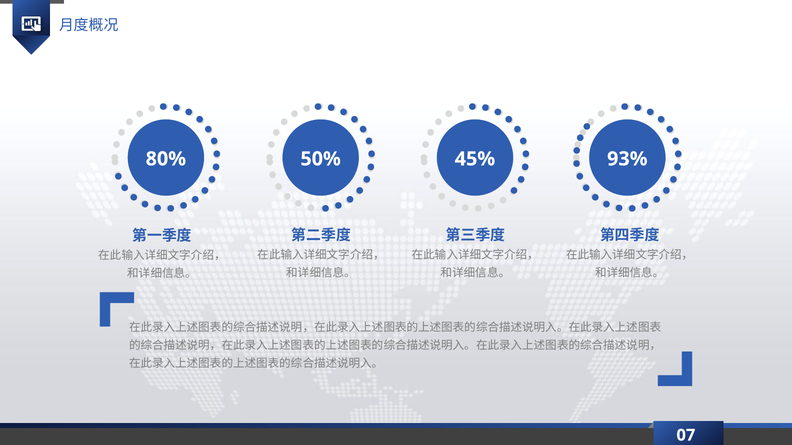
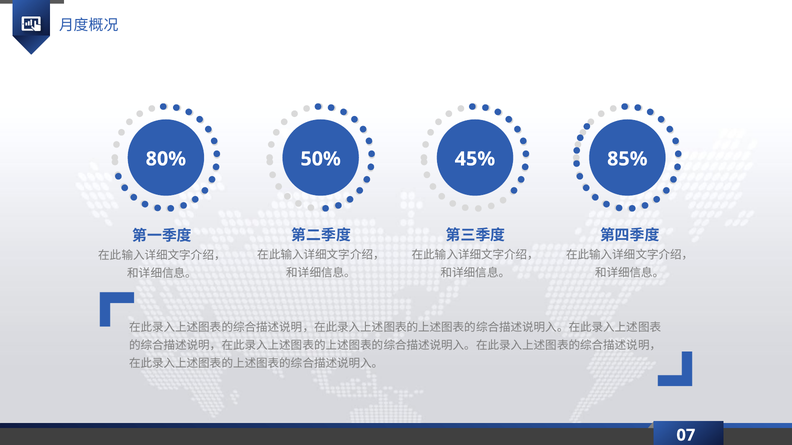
93%: 93% -> 85%
